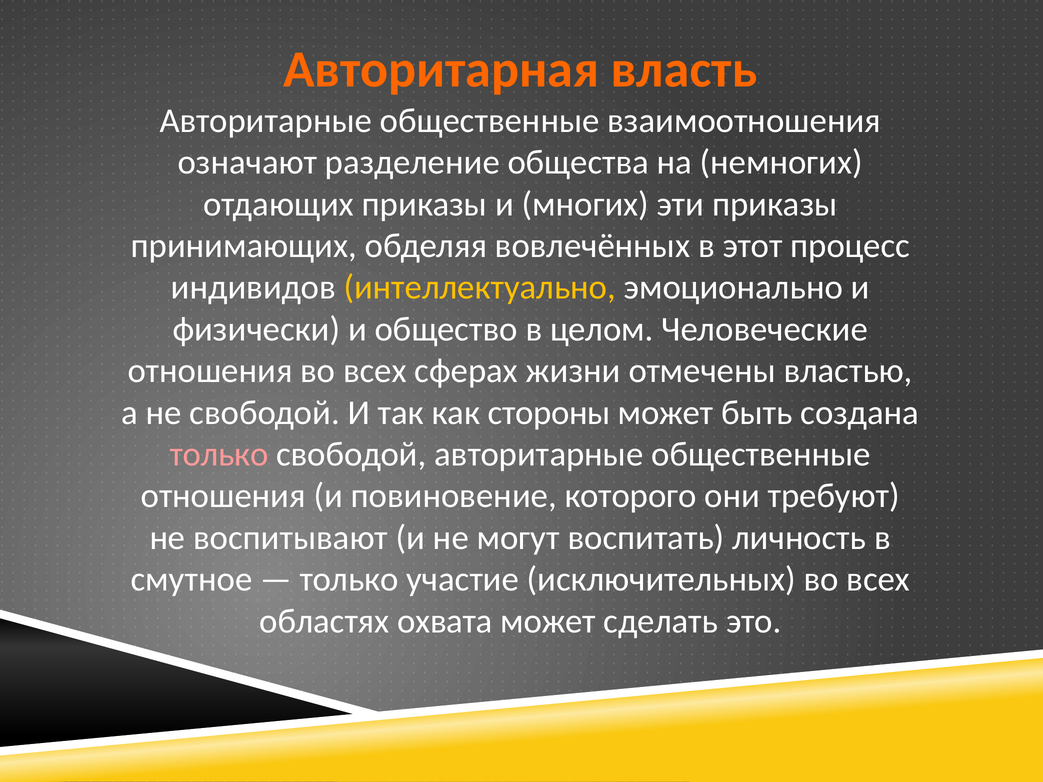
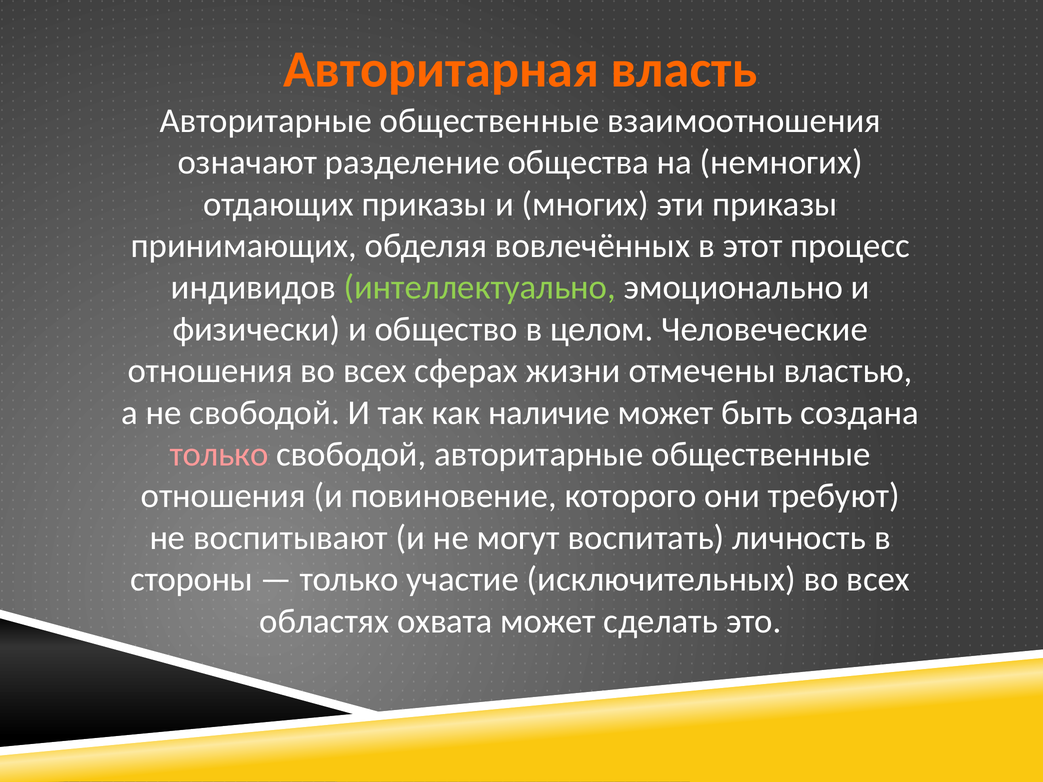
интеллектуально colour: yellow -> light green
стороны: стороны -> наличие
смутное: смутное -> стороны
